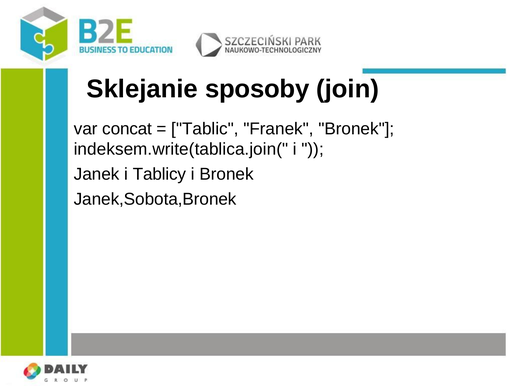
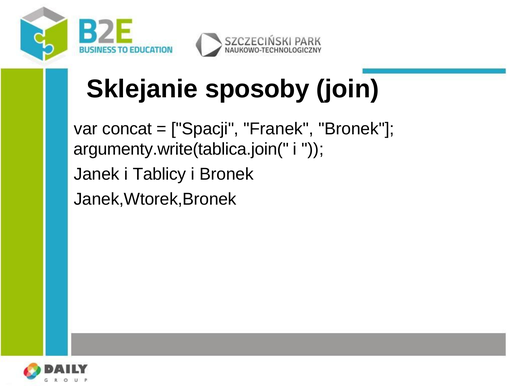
Tablic: Tablic -> Spacji
indeksem.write(tablica.join(: indeksem.write(tablica.join( -> argumenty.write(tablica.join(
Janek,Sobota,Bronek: Janek,Sobota,Bronek -> Janek,Wtorek,Bronek
